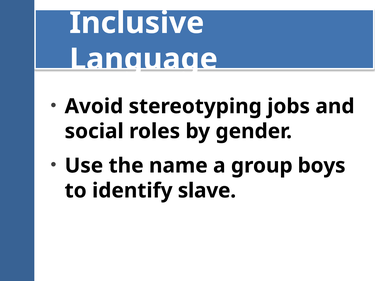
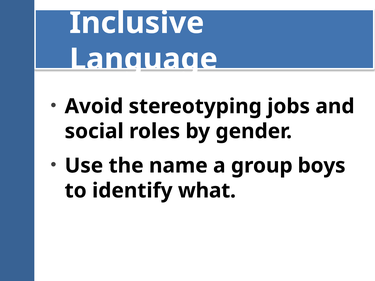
slave: slave -> what
